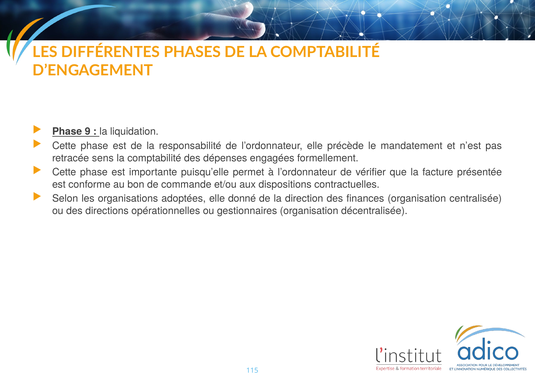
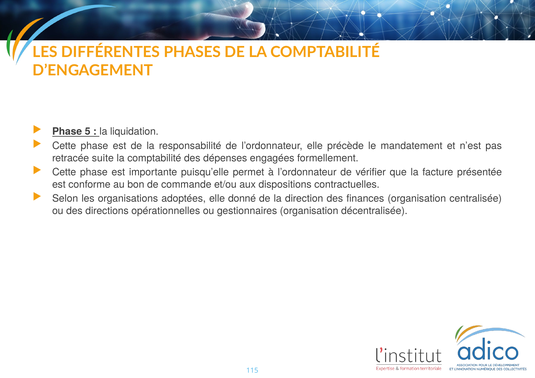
9: 9 -> 5
sens: sens -> suite
